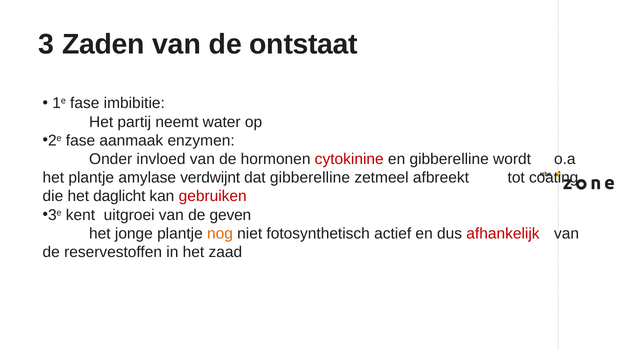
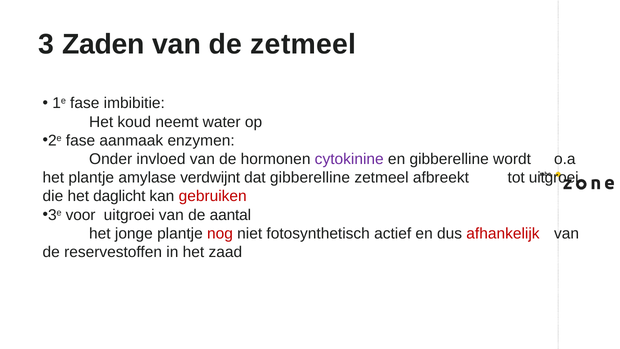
de ontstaat: ontstaat -> zetmeel
partij: partij -> koud
cytokinine colour: red -> purple
tot coating: coating -> uitgroei
kent: kent -> voor
geven: geven -> aantal
nog colour: orange -> red
